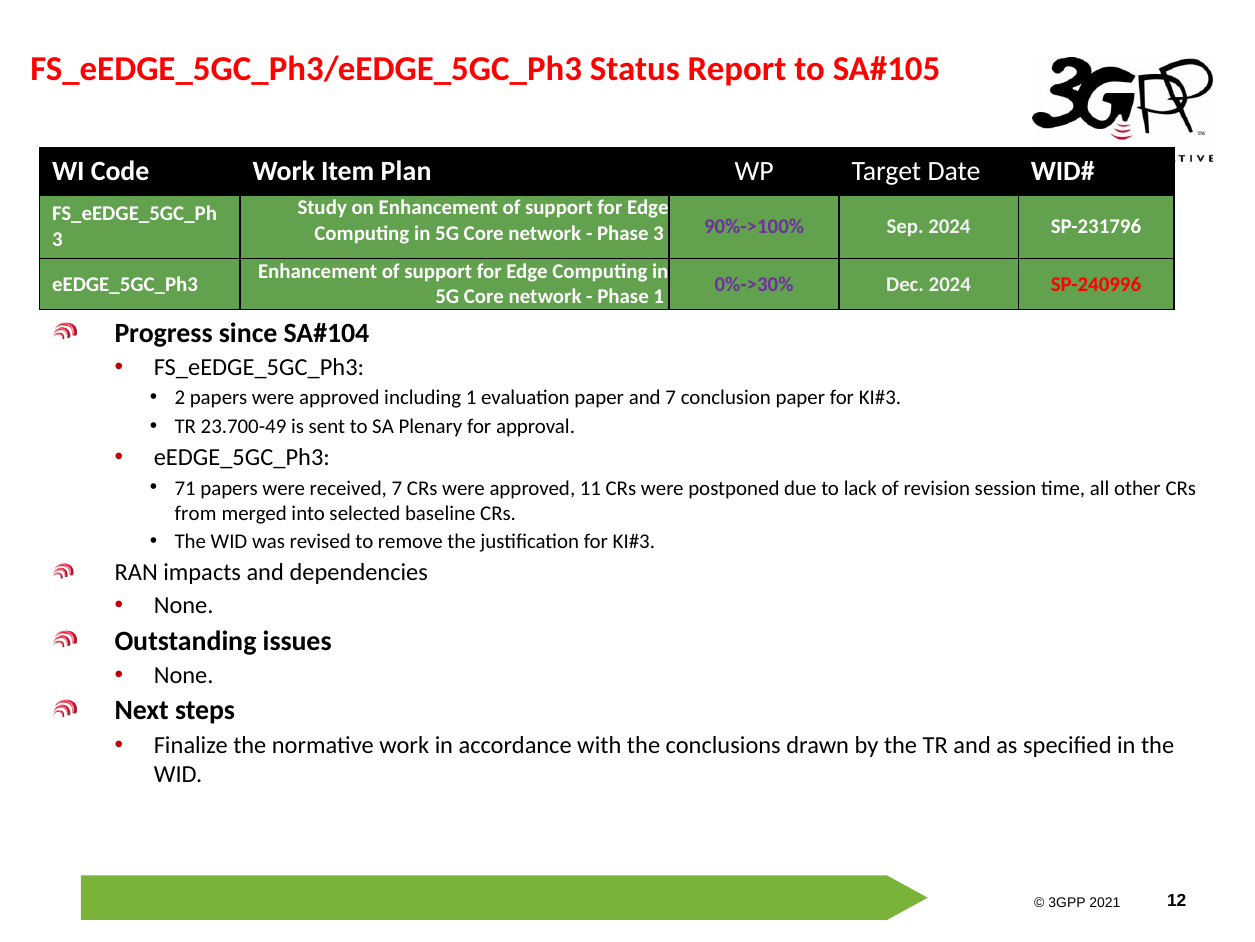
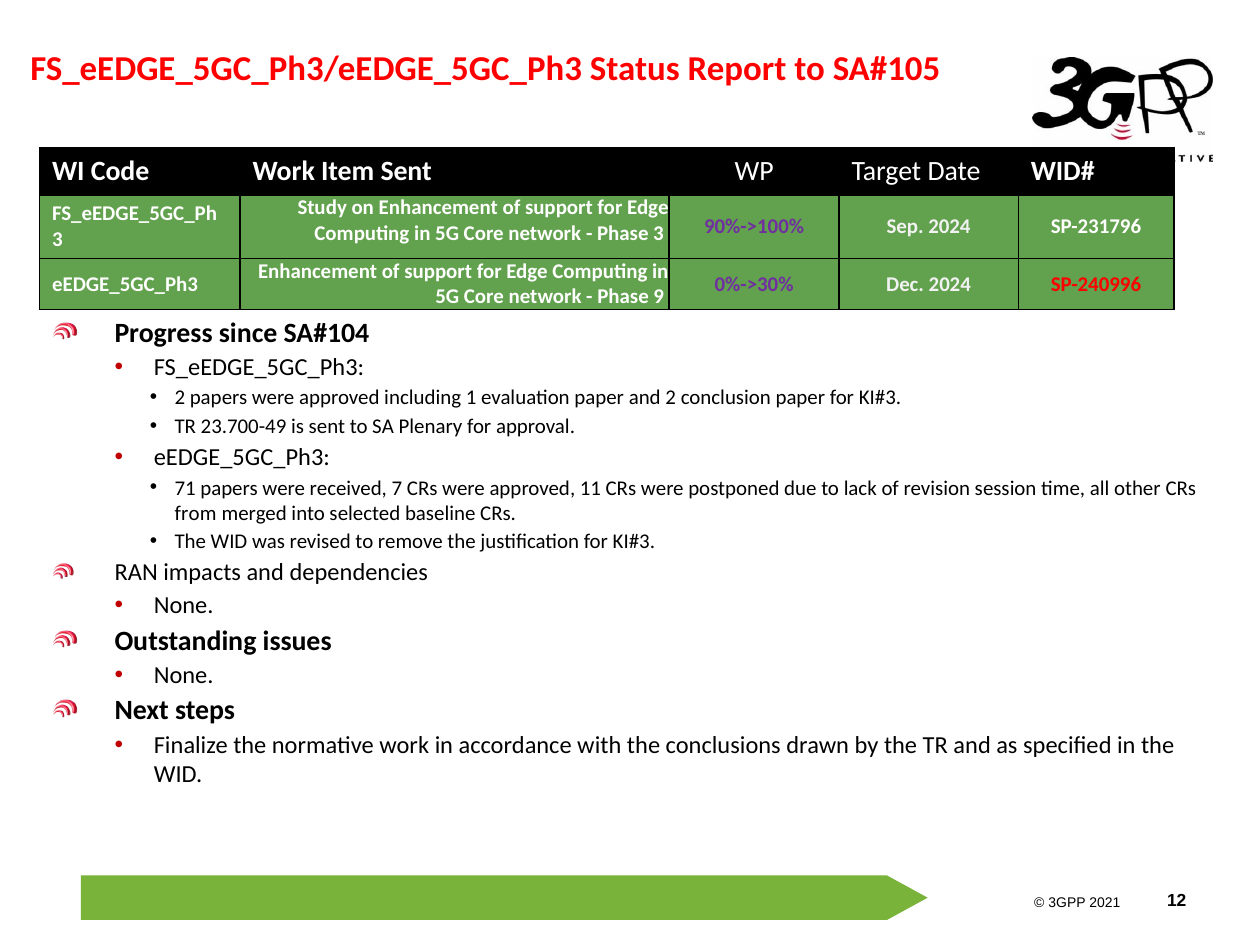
Item Plan: Plan -> Sent
Phase 1: 1 -> 9
and 7: 7 -> 2
